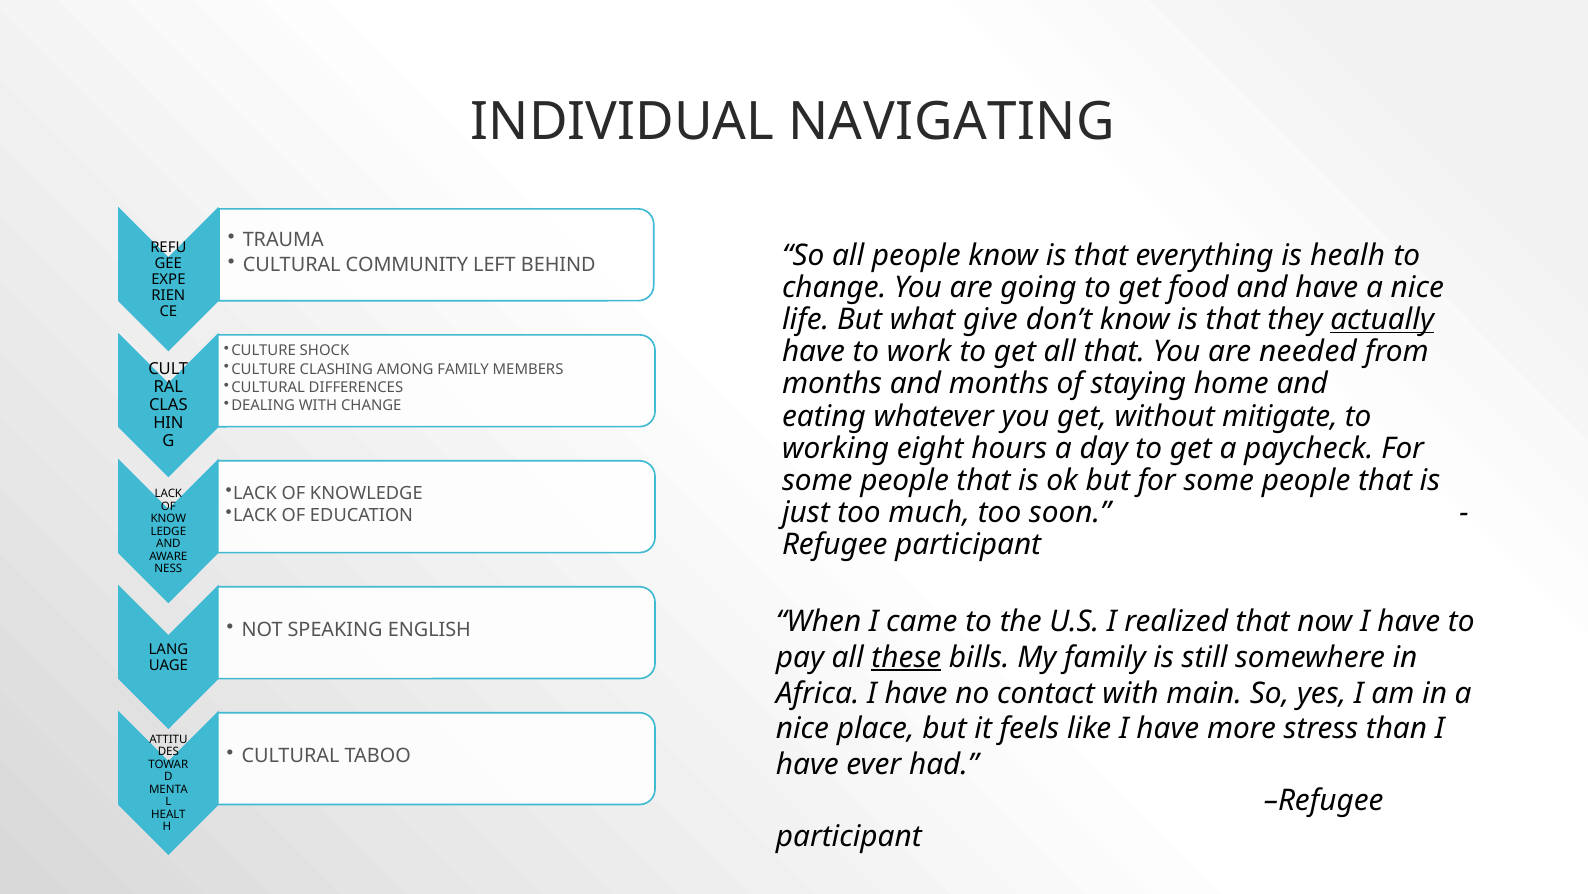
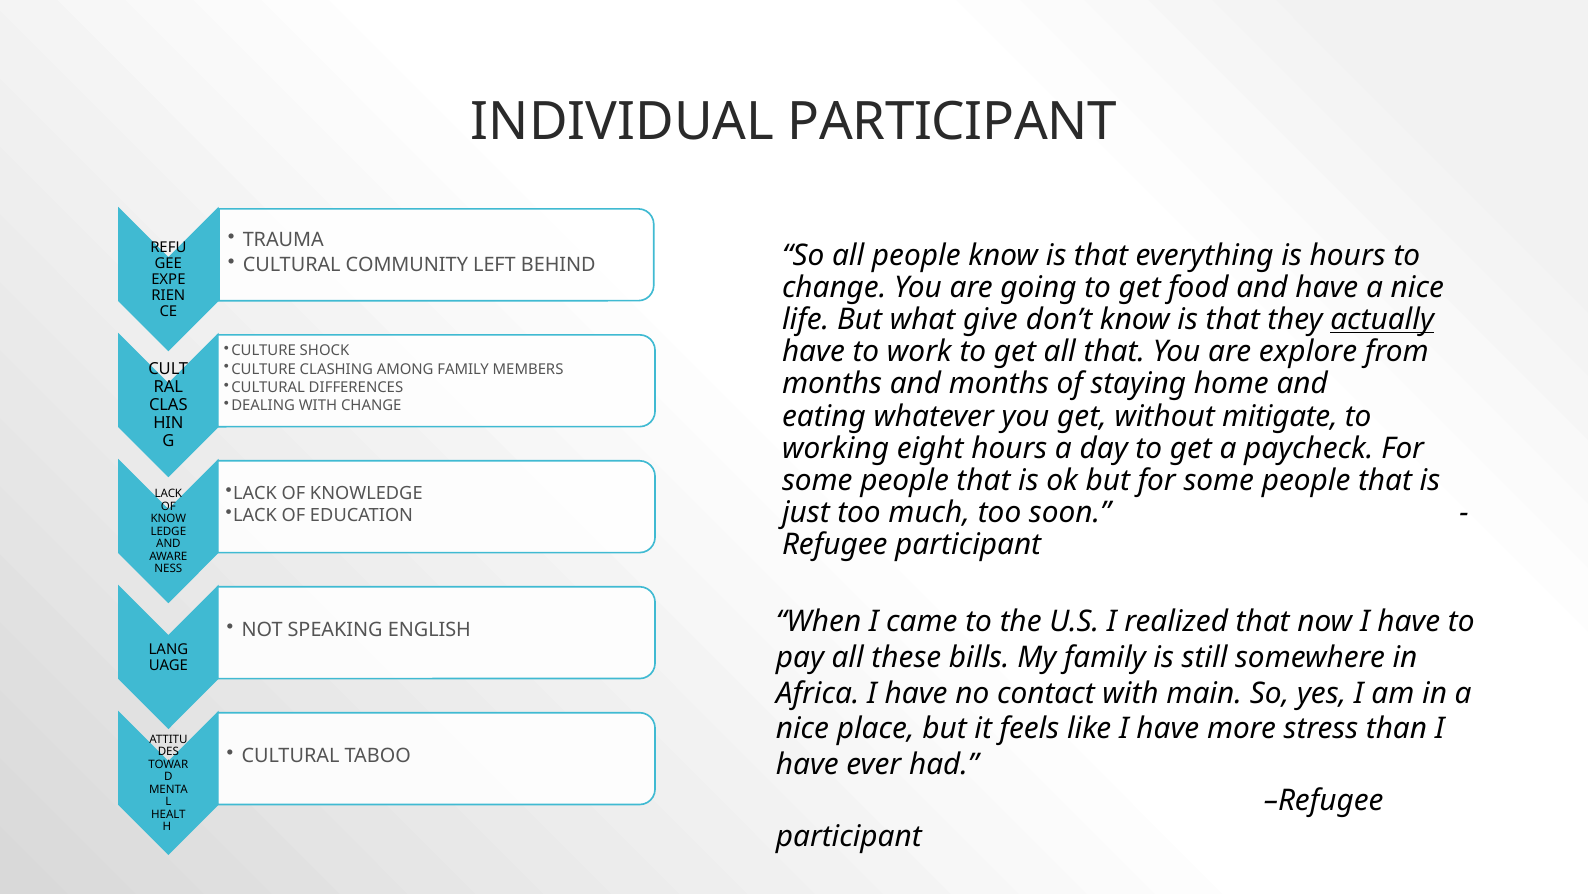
INDIVIDUAL NAVIGATING: NAVIGATING -> PARTICIPANT
is healh: healh -> hours
needed: needed -> explore
these underline: present -> none
